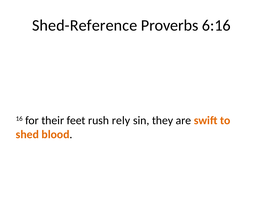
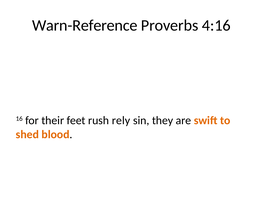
Shed-Reference: Shed-Reference -> Warn-Reference
6:16: 6:16 -> 4:16
